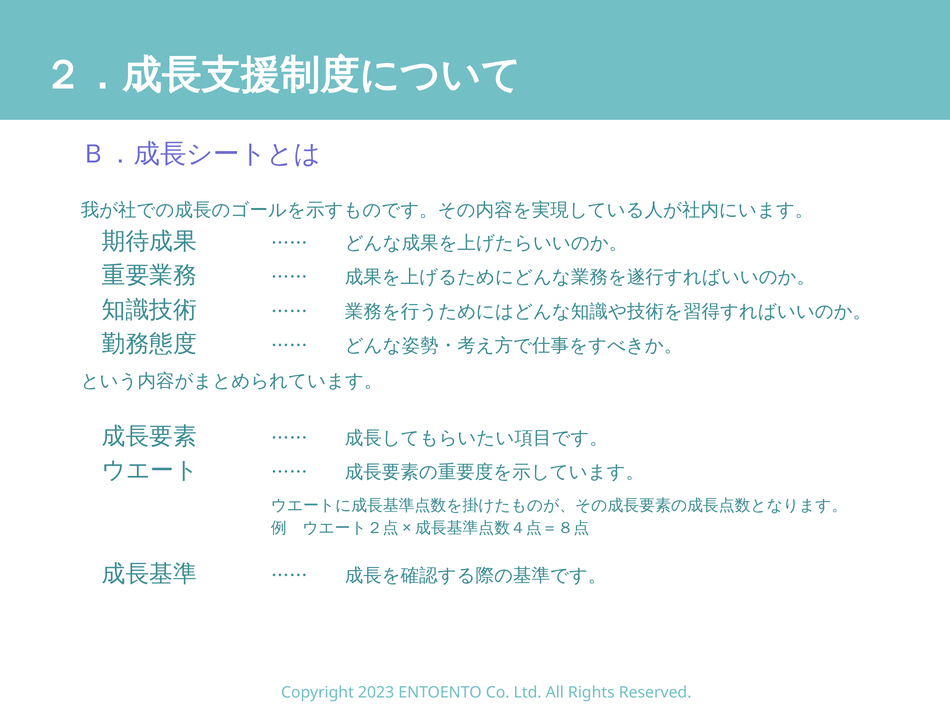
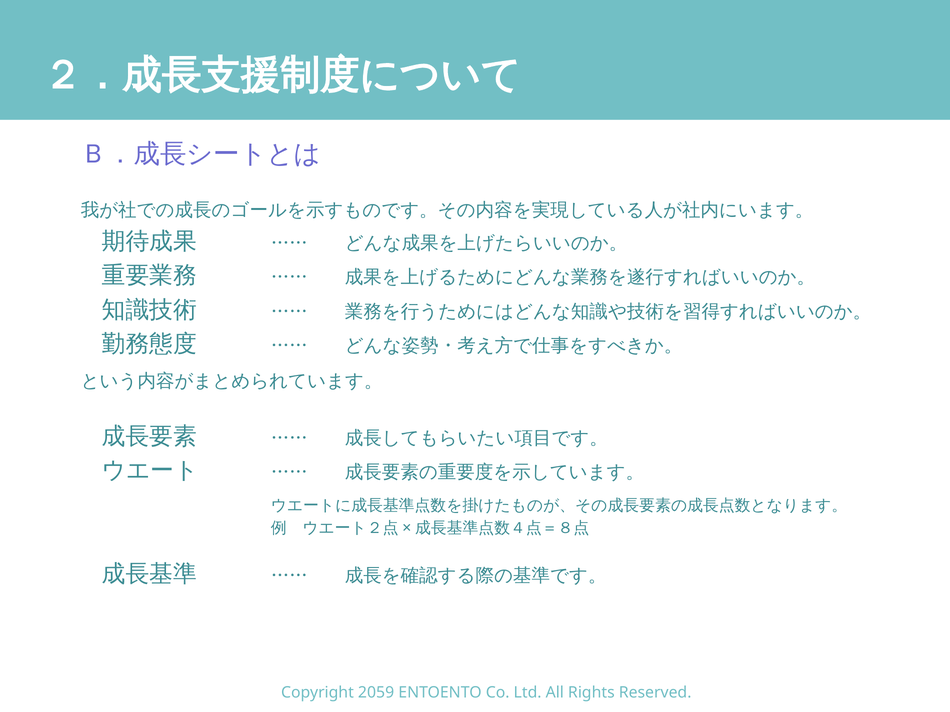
2023: 2023 -> 2059
